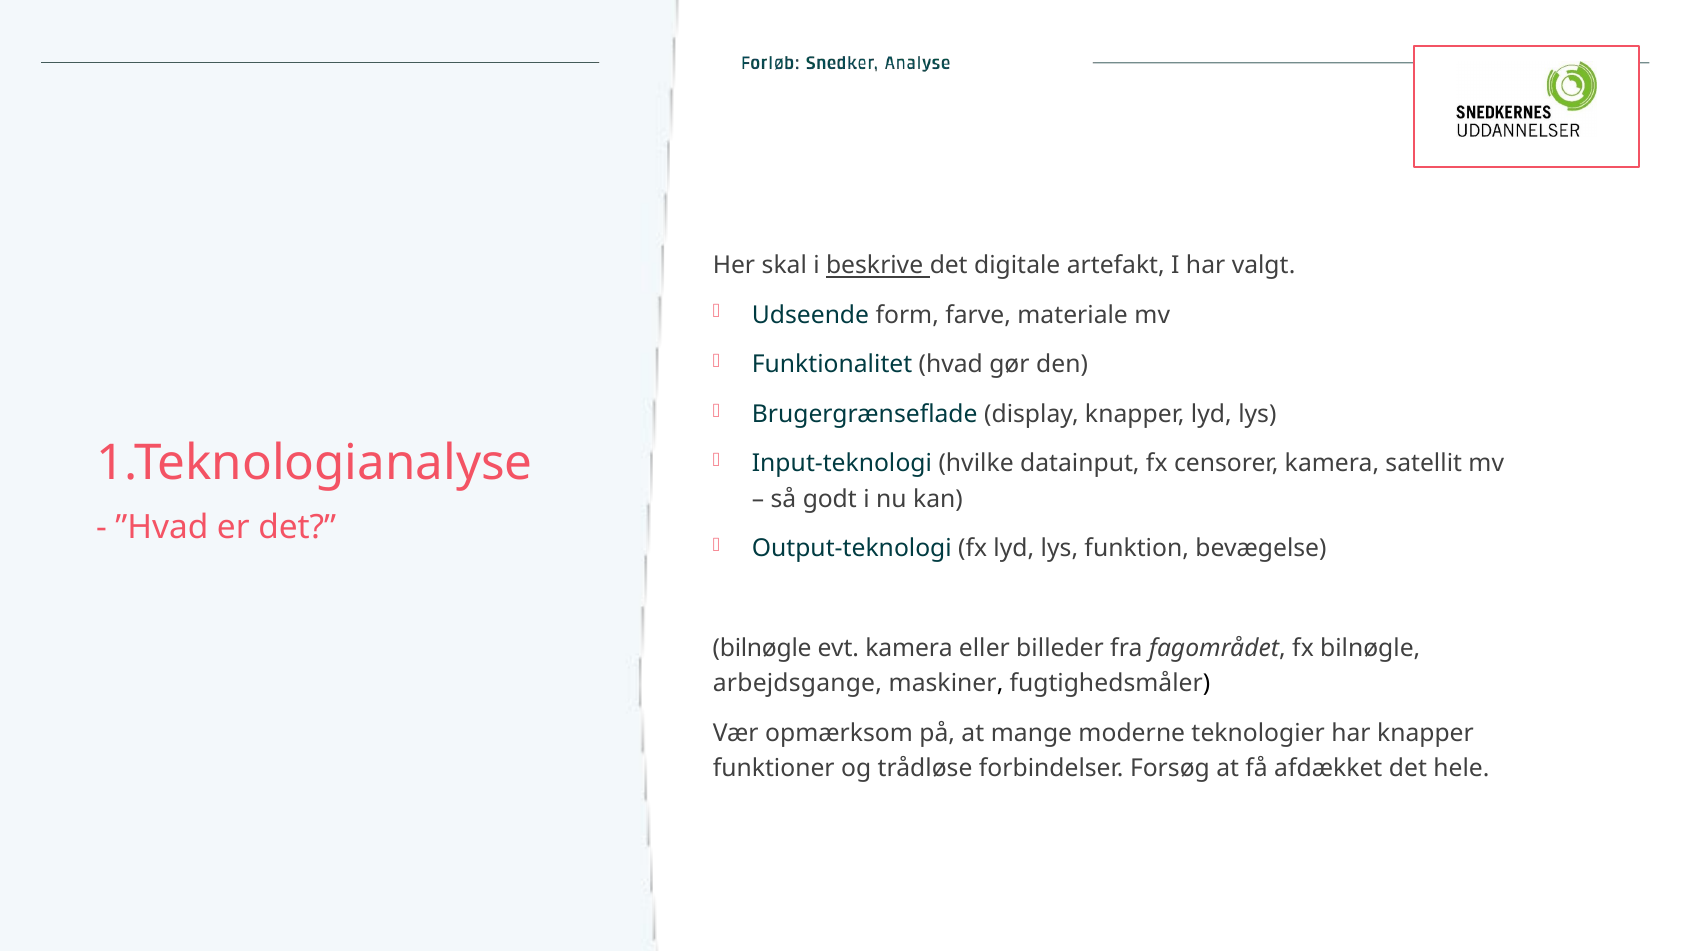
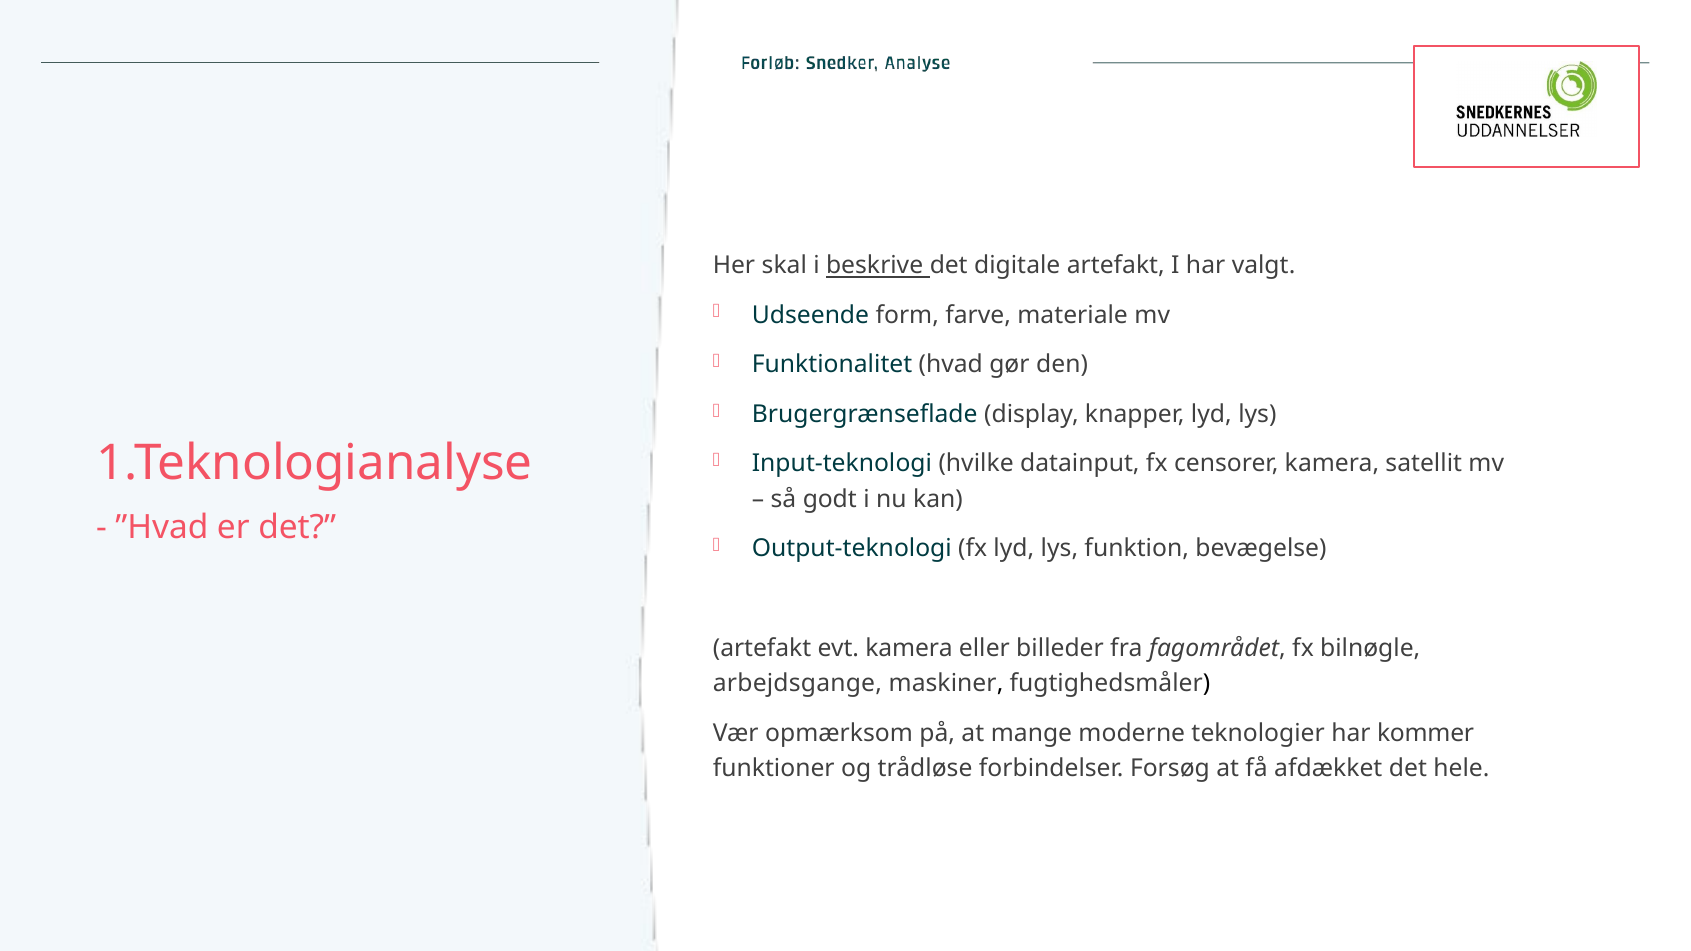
bilnøgle at (762, 648): bilnøgle -> artefakt
har knapper: knapper -> kommer
